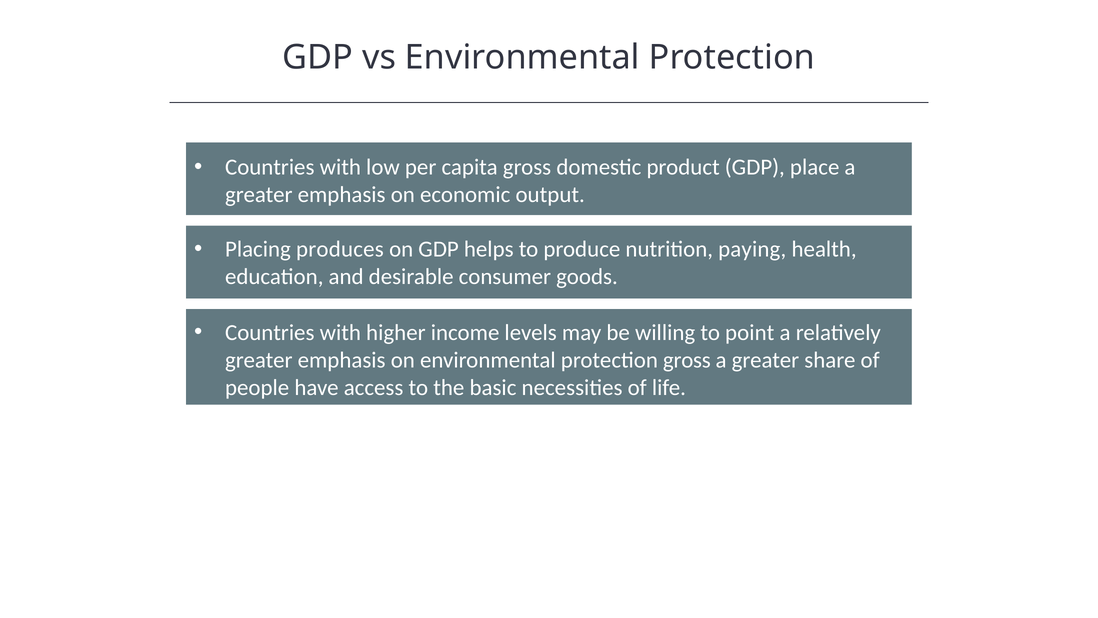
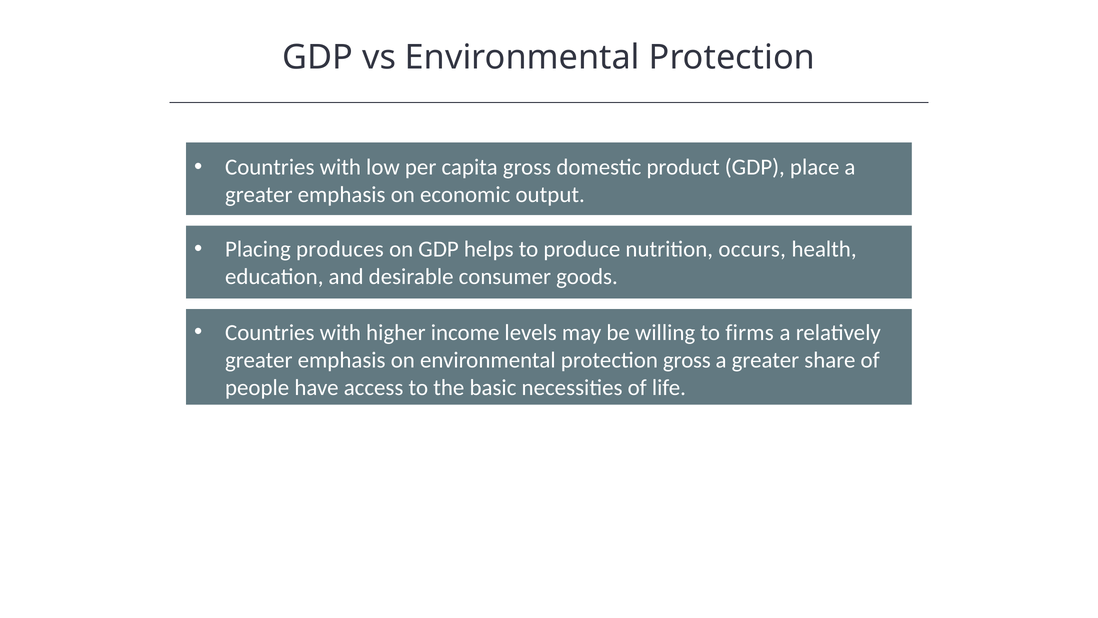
paying: paying -> occurs
point: point -> firms
